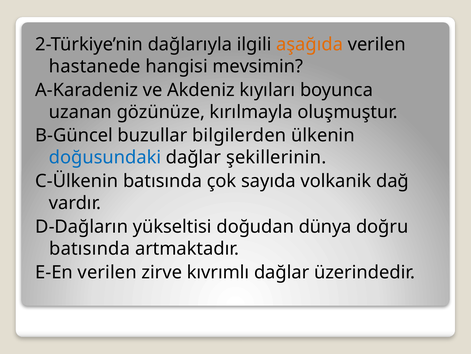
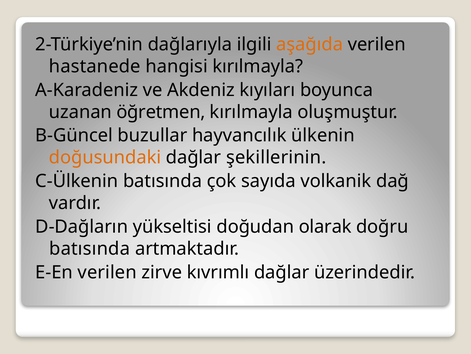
hangisi mevsimin: mevsimin -> kırılmayla
gözünüze: gözünüze -> öğretmen
bilgilerden: bilgilerden -> hayvancılık
doğusundaki colour: blue -> orange
dünya: dünya -> olarak
